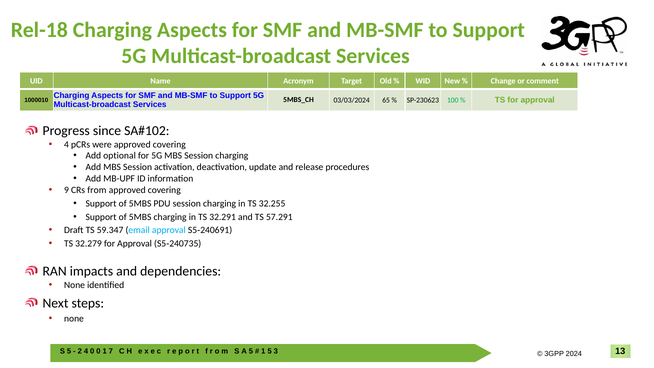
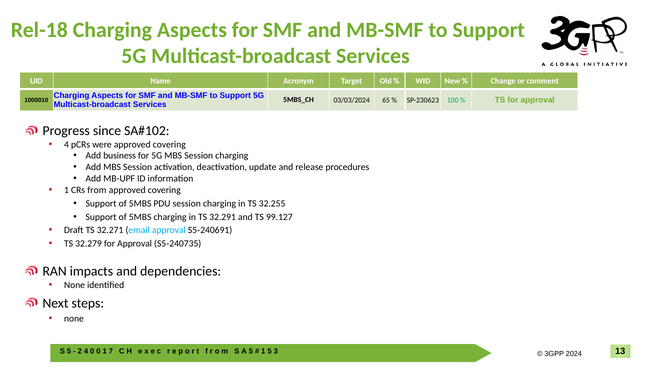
optional: optional -> business
9 at (66, 190): 9 -> 1
57.291: 57.291 -> 99.127
59.347: 59.347 -> 32.271
